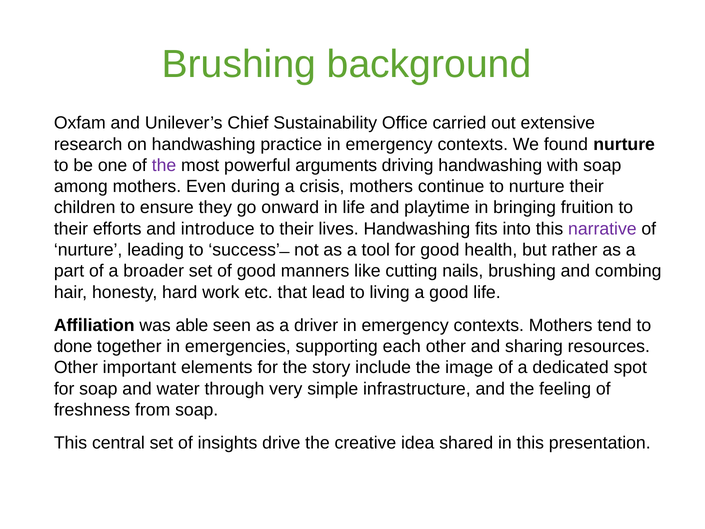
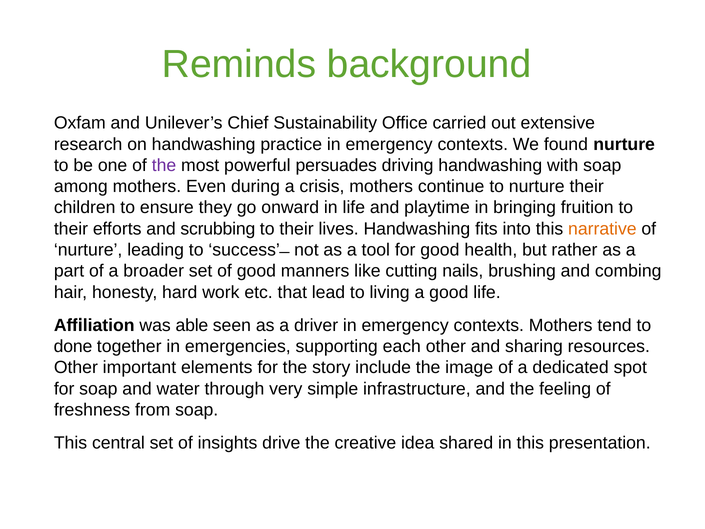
Brushing at (239, 64): Brushing -> Reminds
arguments: arguments -> persuades
introduce: introduce -> scrubbing
narrative colour: purple -> orange
